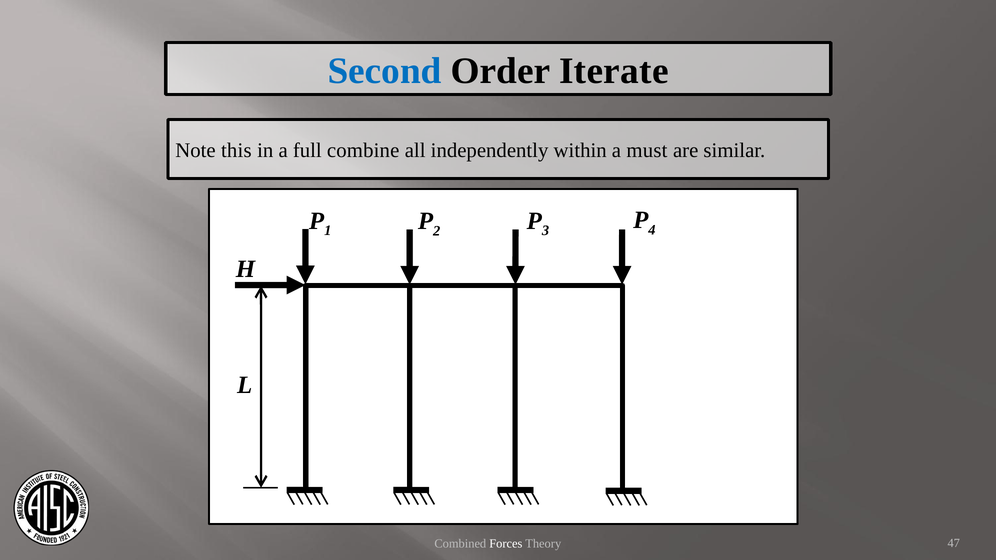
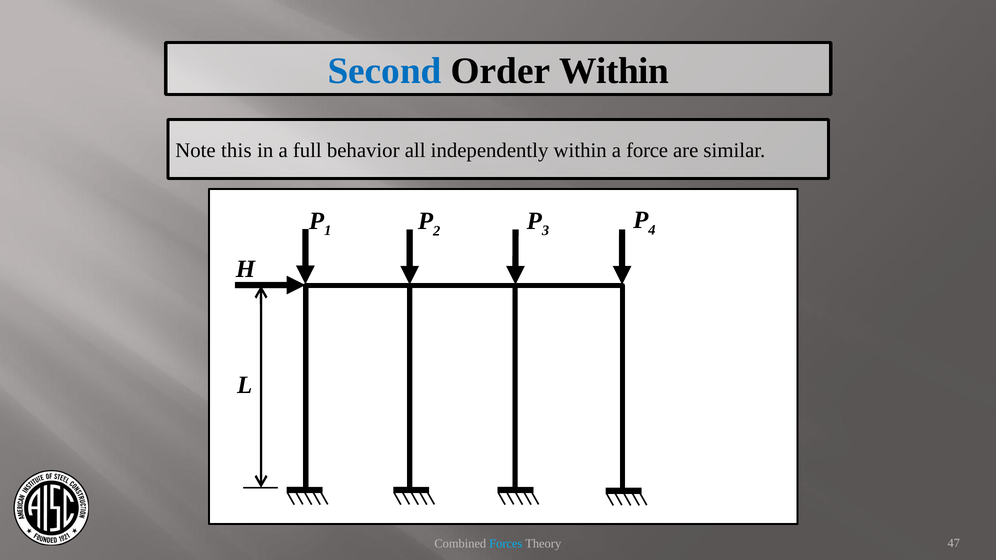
Order Iterate: Iterate -> Within
combine: combine -> behavior
must: must -> force
Forces colour: white -> light blue
